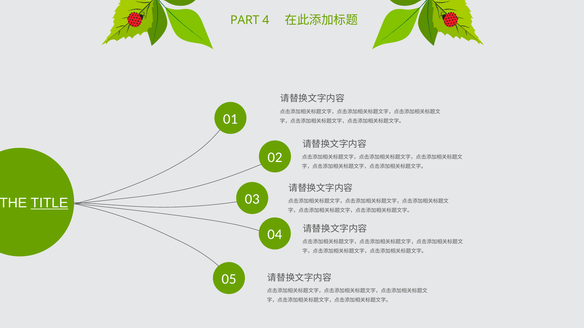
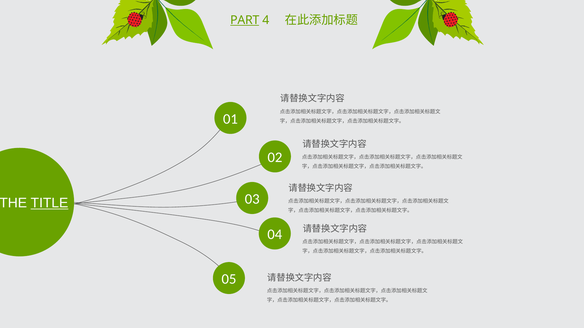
PART underline: none -> present
